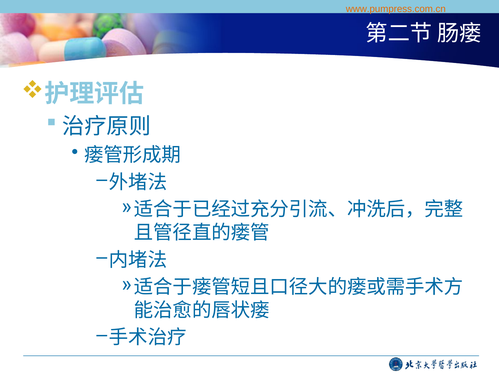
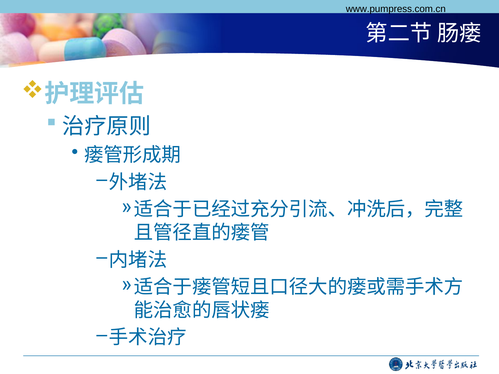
www.pumpress.com.cn colour: orange -> black
